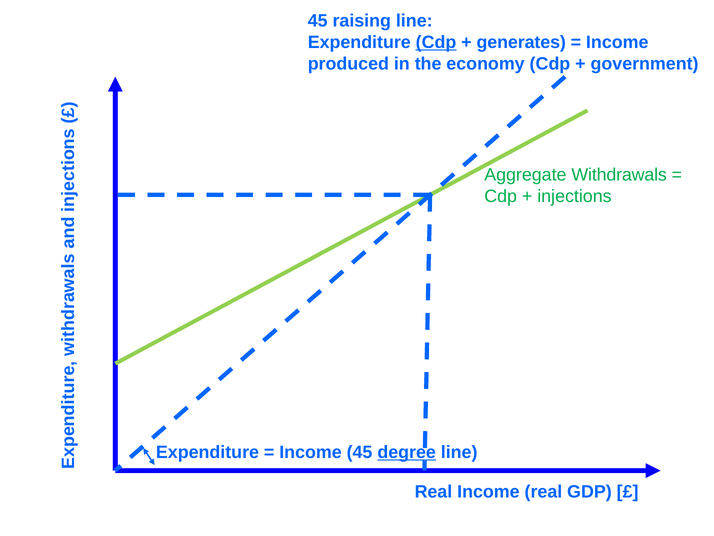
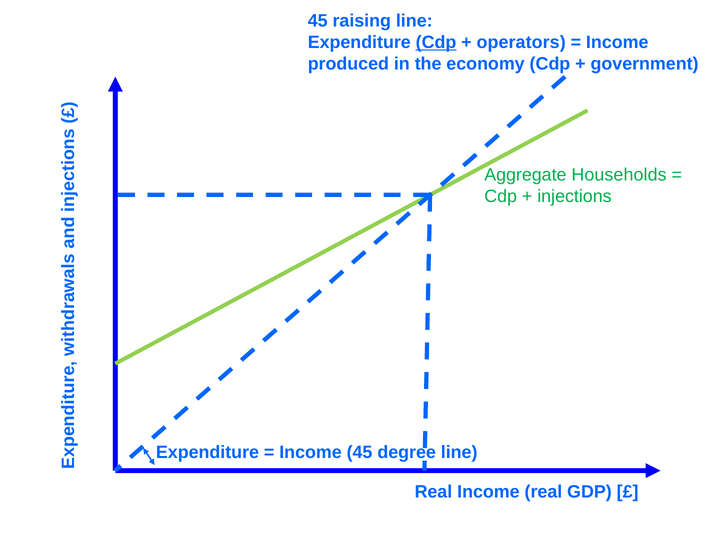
generates: generates -> operators
Withdrawals: Withdrawals -> Households
degree underline: present -> none
